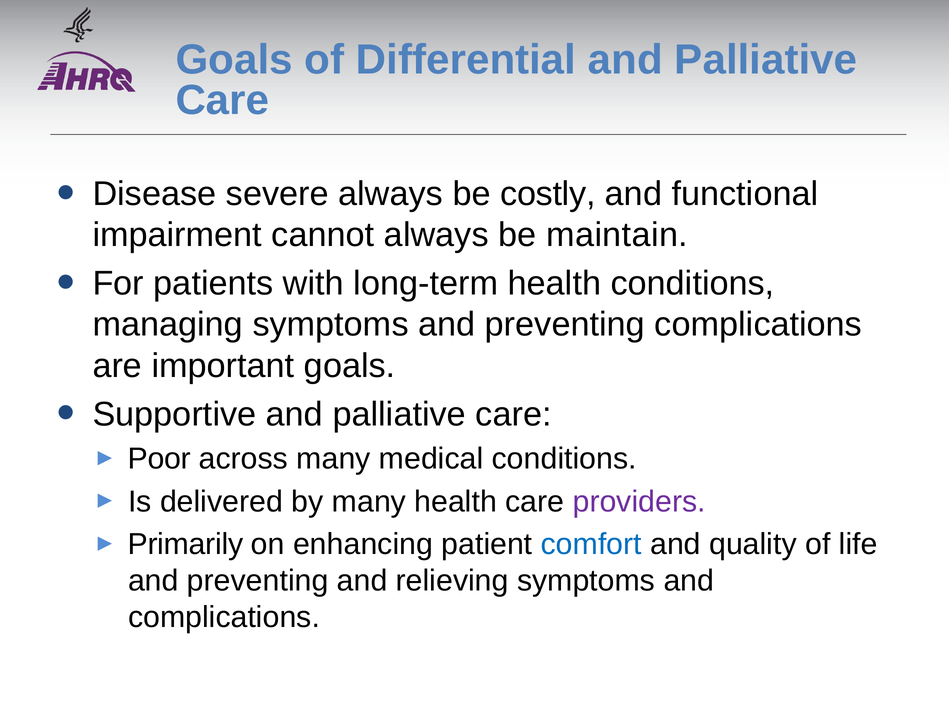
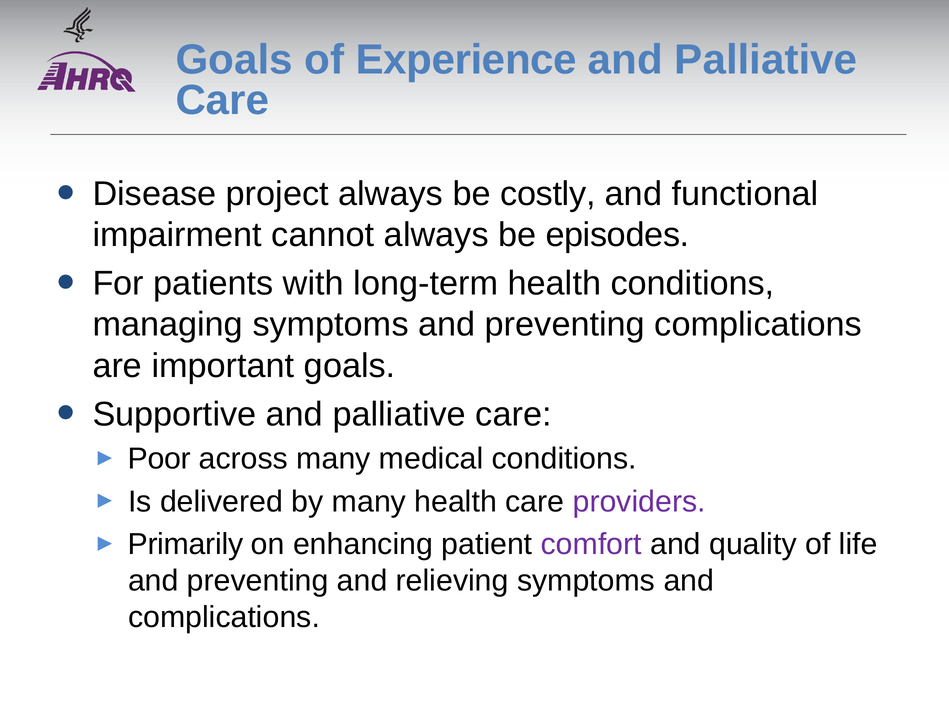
Differential: Differential -> Experience
severe: severe -> project
maintain: maintain -> episodes
comfort colour: blue -> purple
